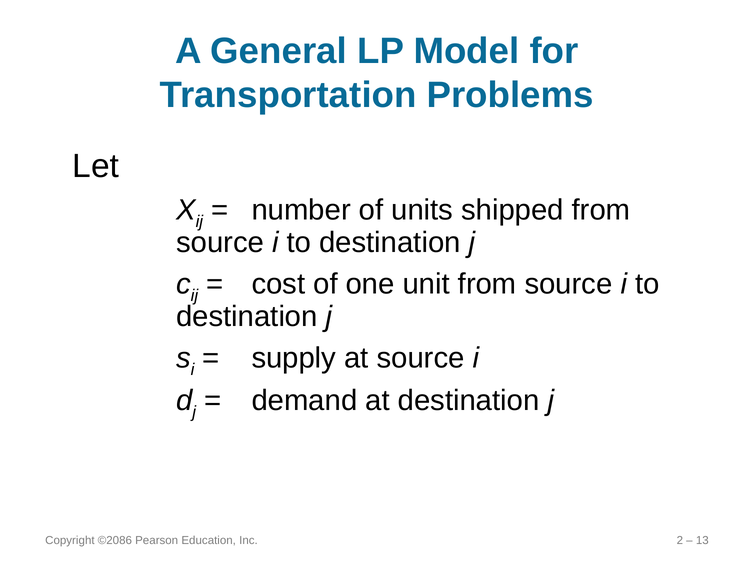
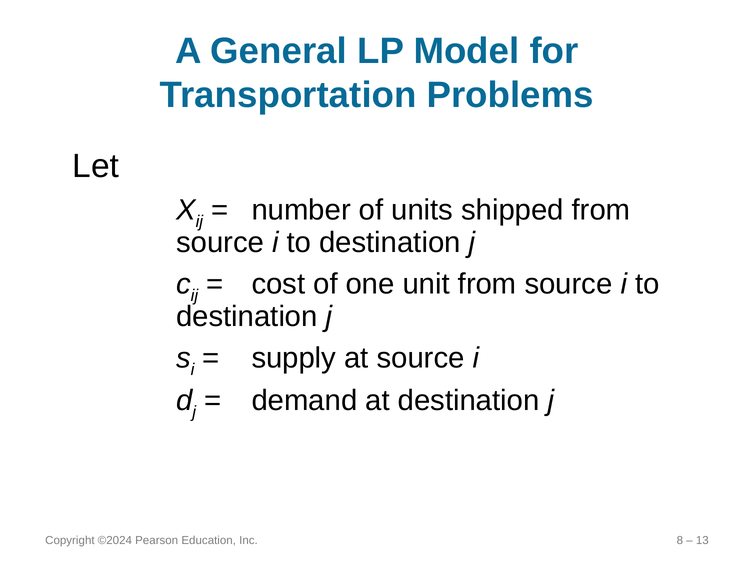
©2086: ©2086 -> ©2024
2: 2 -> 8
